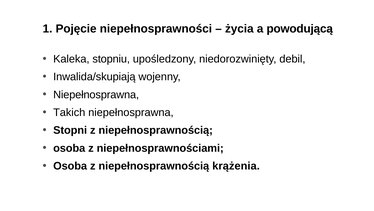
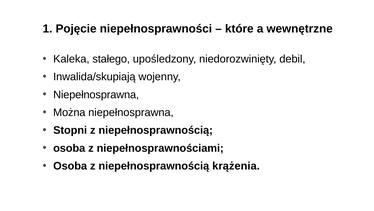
życia: życia -> które
powodującą: powodującą -> wewnętrzne
stopniu: stopniu -> stałego
Takich: Takich -> Można
